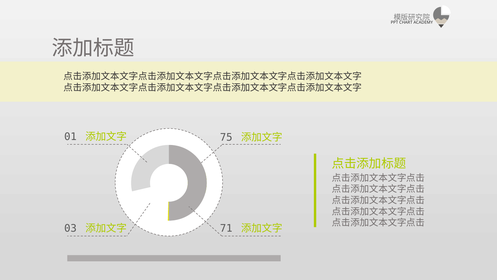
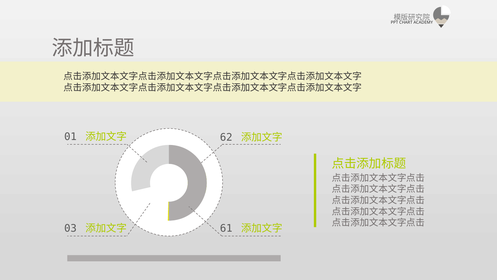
75: 75 -> 62
71: 71 -> 61
